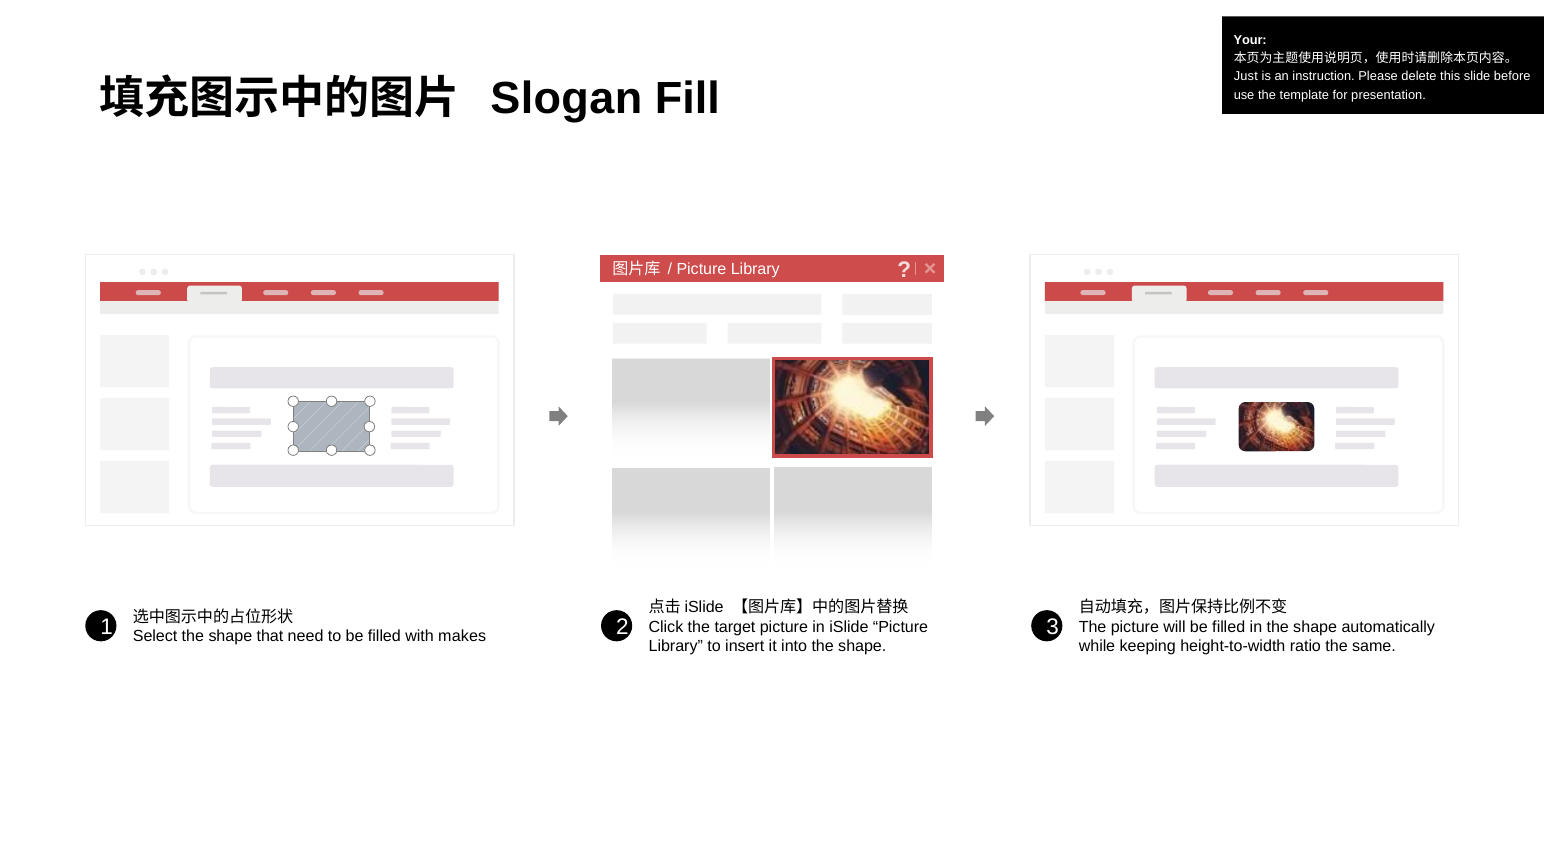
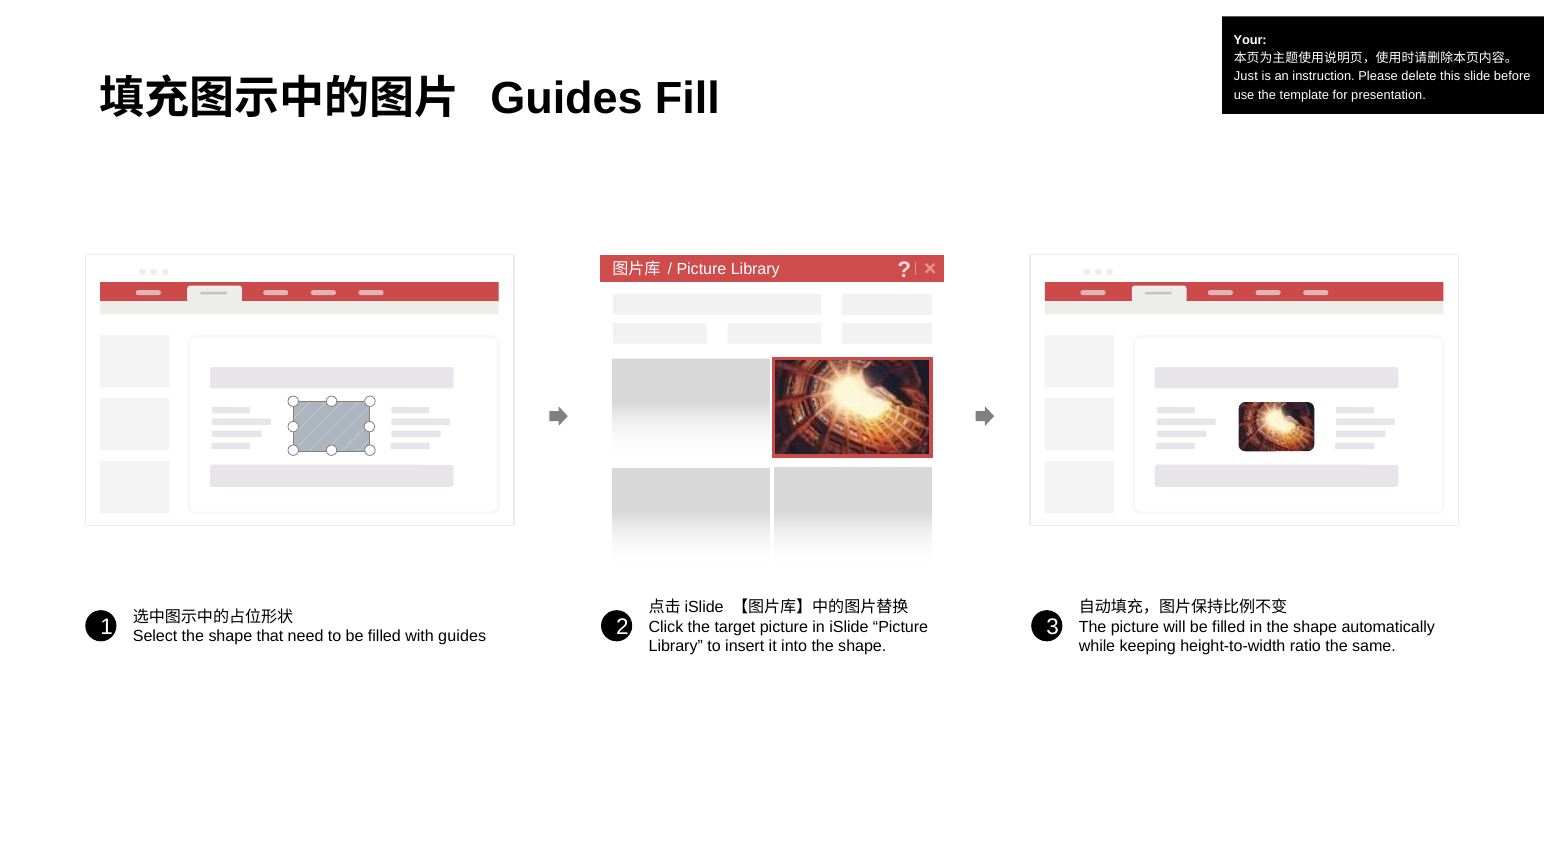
Slogan at (566, 98): Slogan -> Guides
with makes: makes -> guides
